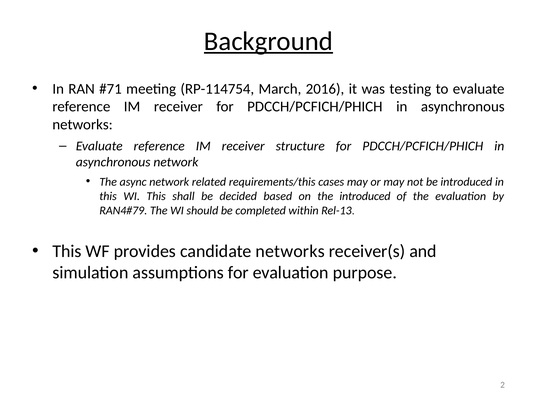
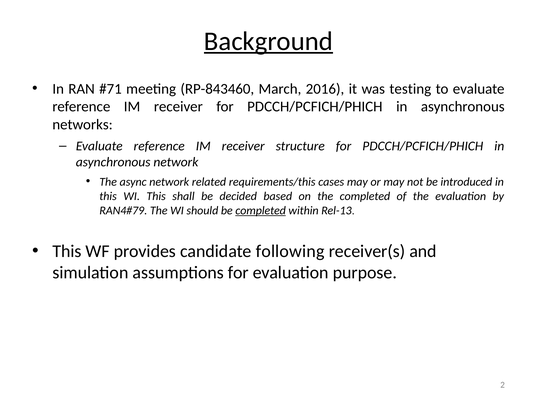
RP-114754: RP-114754 -> RP-843460
the introduced: introduced -> completed
completed at (261, 210) underline: none -> present
candidate networks: networks -> following
